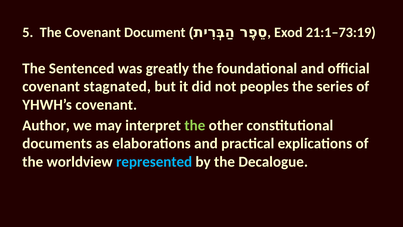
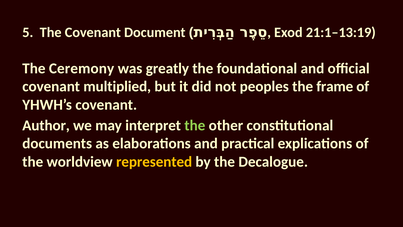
21:1–73:19: 21:1–73:19 -> 21:1–13:19
Sentenced: Sentenced -> Ceremony
stagnated: stagnated -> multiplied
series: series -> frame
represented colour: light blue -> yellow
